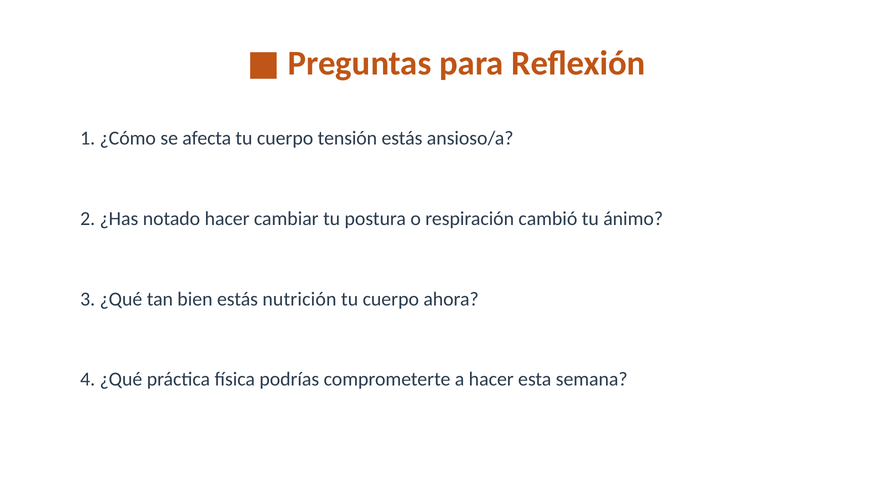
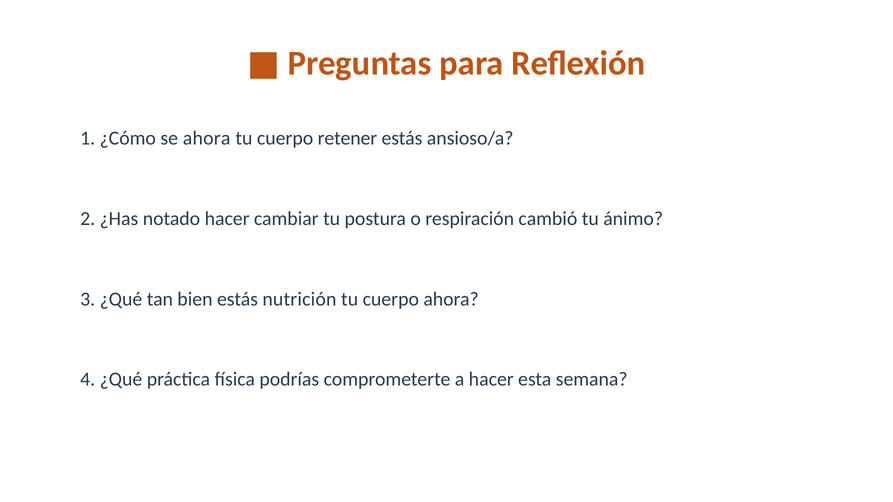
se afecta: afecta -> ahora
tensión: tensión -> retener
